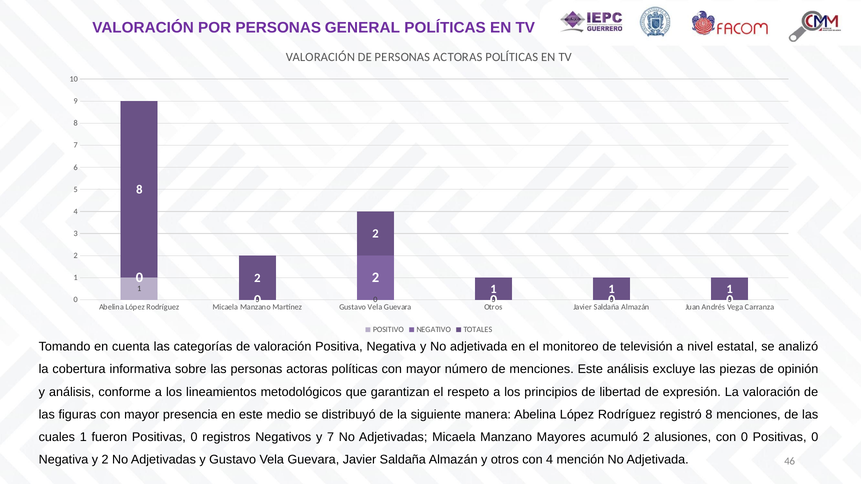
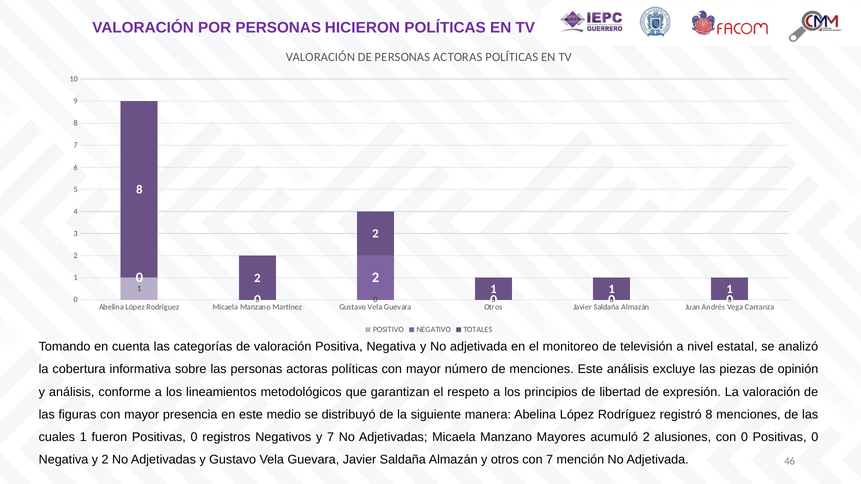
GENERAL: GENERAL -> HICIERON
con 4: 4 -> 7
